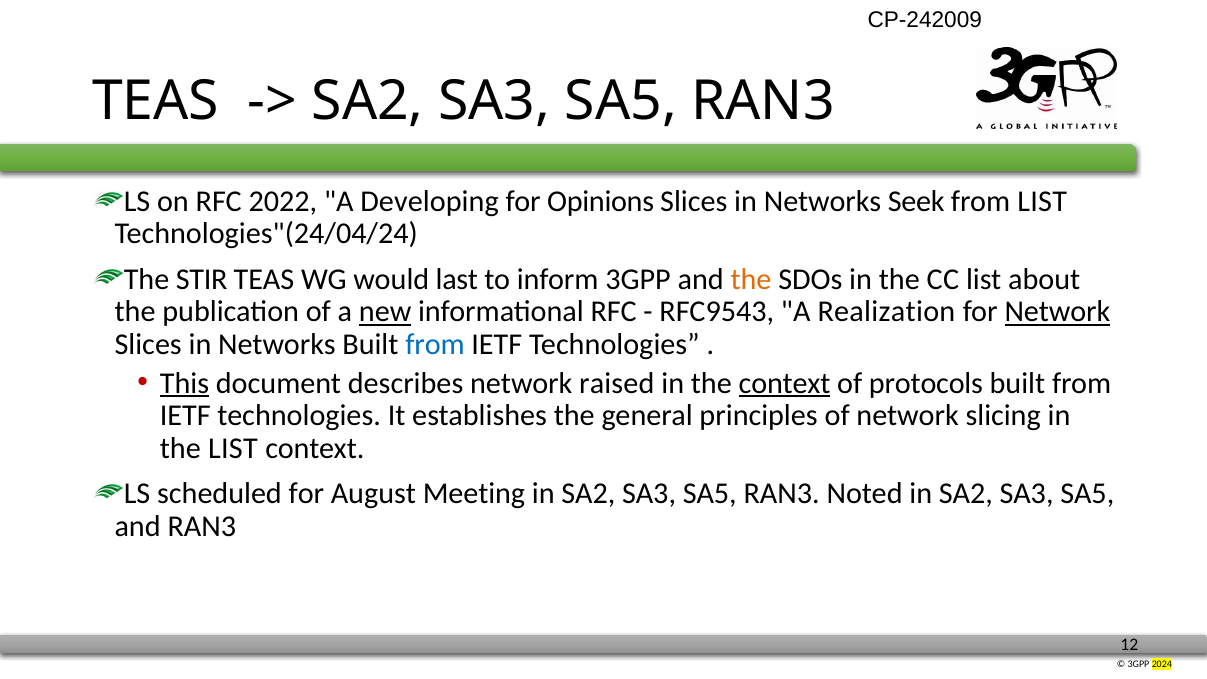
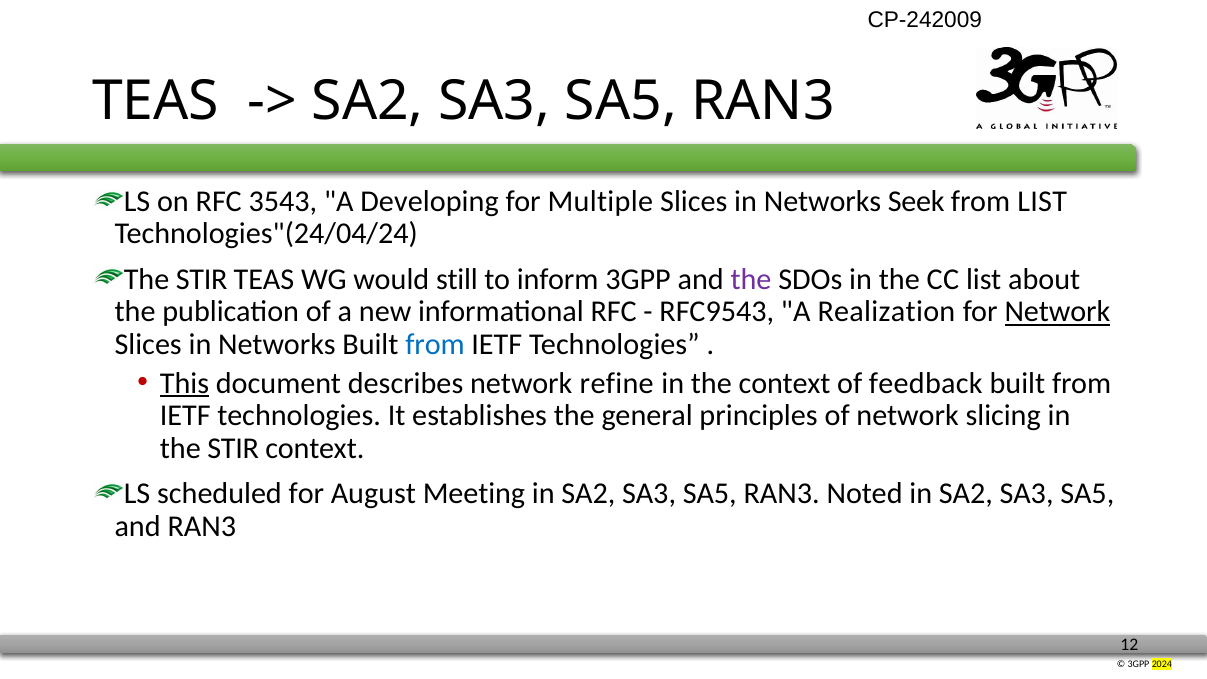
2022: 2022 -> 3543
Opinions: Opinions -> Multiple
last: last -> still
the at (751, 279) colour: orange -> purple
new underline: present -> none
raised: raised -> refine
context at (785, 383) underline: present -> none
protocols: protocols -> feedback
LIST at (233, 448): LIST -> STIR
